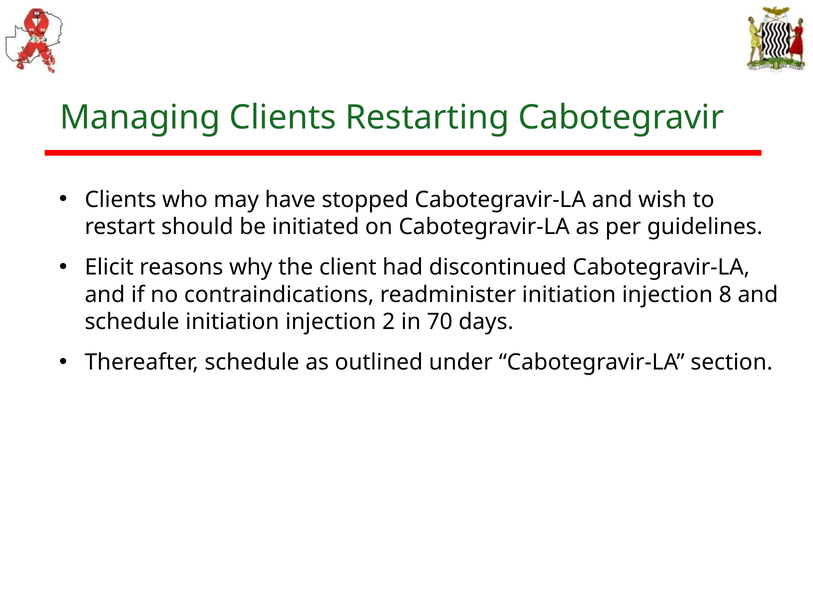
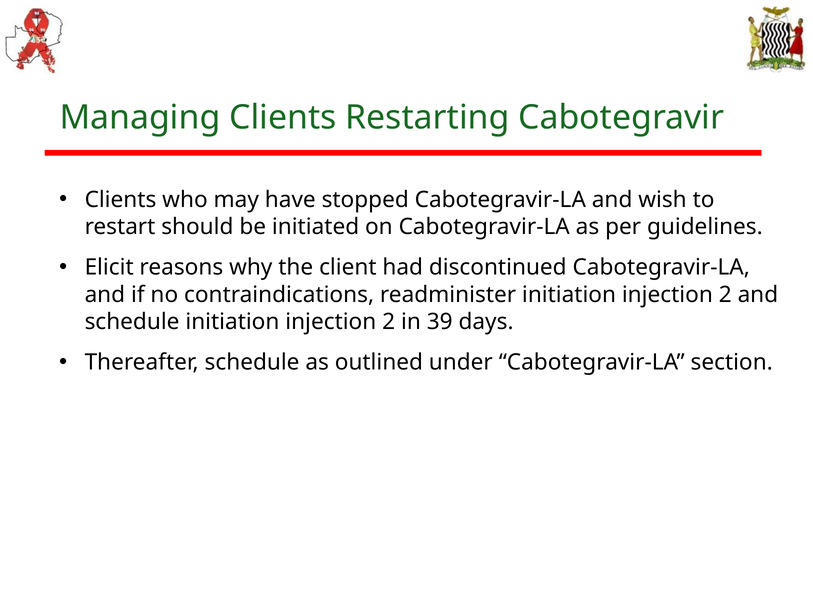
readminister initiation injection 8: 8 -> 2
70: 70 -> 39
